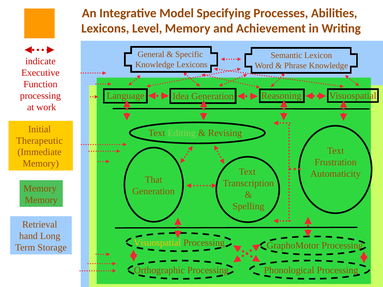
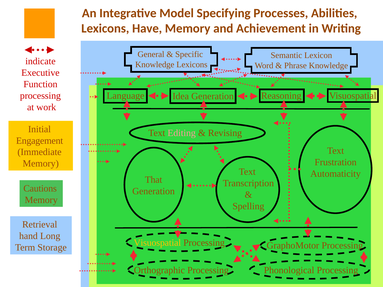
Level: Level -> Have
Editing colour: light green -> pink
Therapeutic: Therapeutic -> Engagement
Memory at (40, 189): Memory -> Cautions
